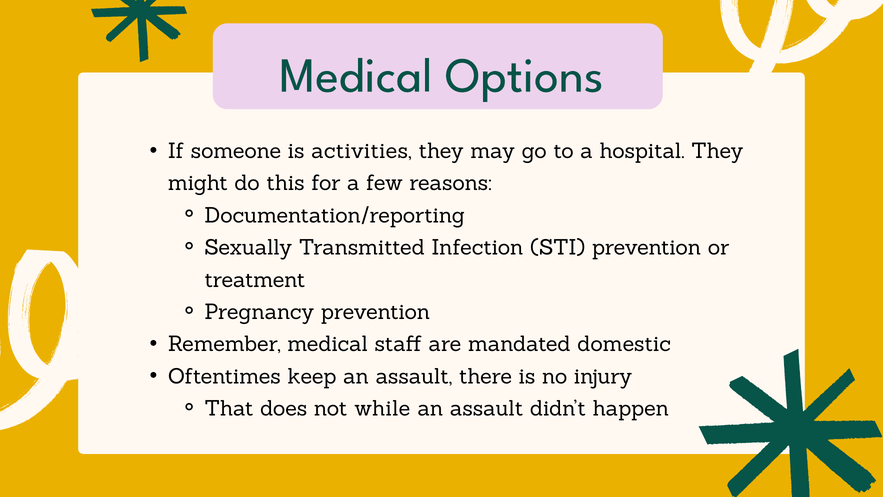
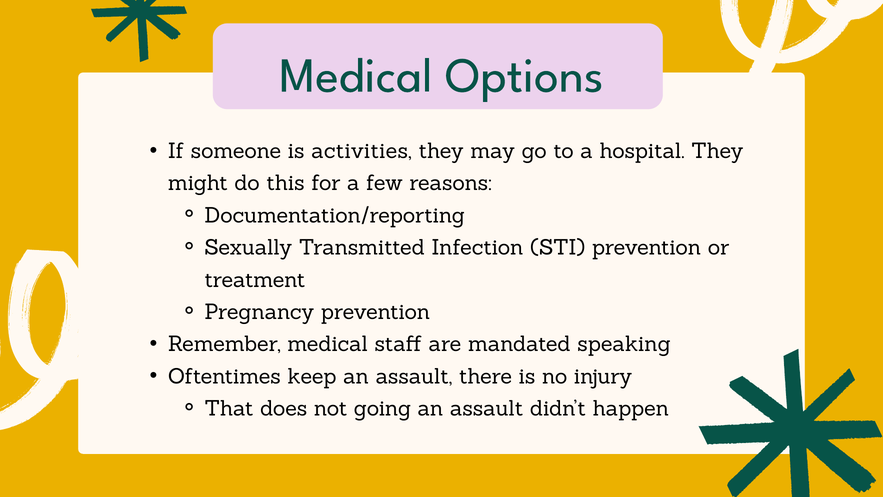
domestic: domestic -> speaking
while: while -> going
